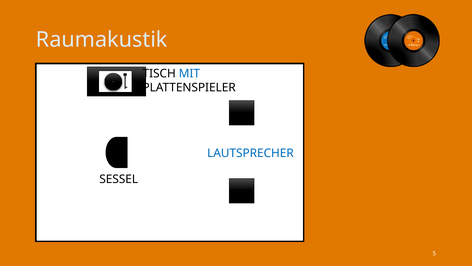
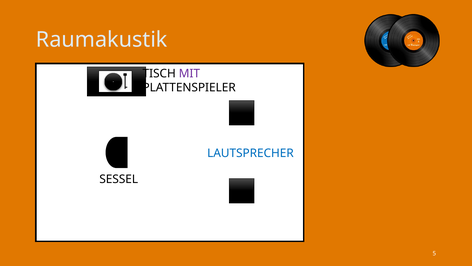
MIT colour: blue -> purple
